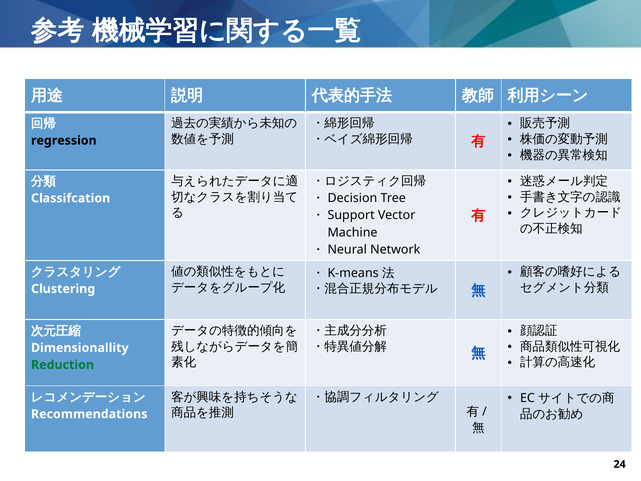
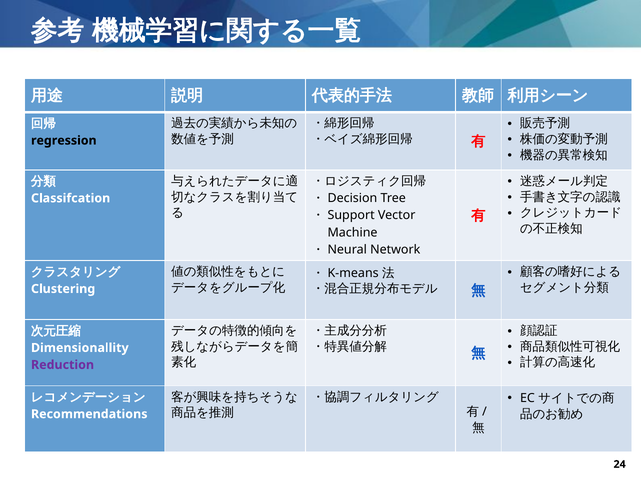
Reduction colour: green -> purple
